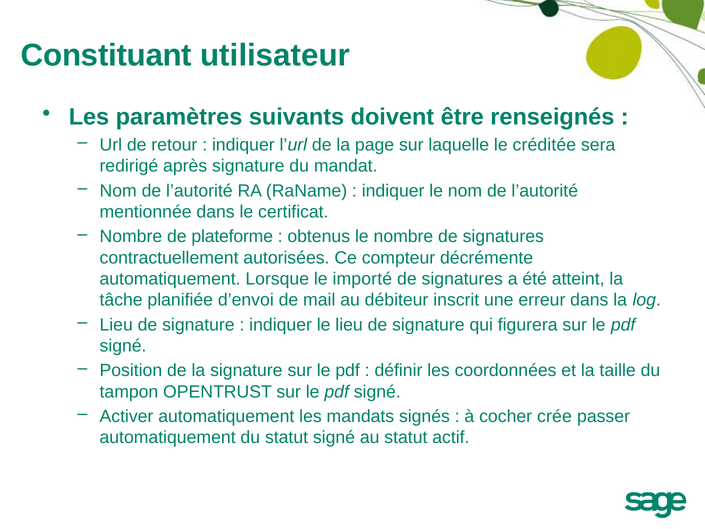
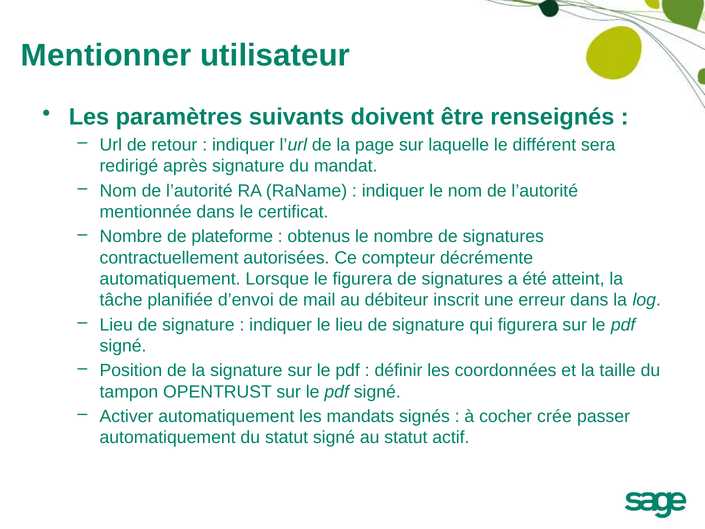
Constituant: Constituant -> Mentionner
créditée: créditée -> différent
le importé: importé -> figurera
